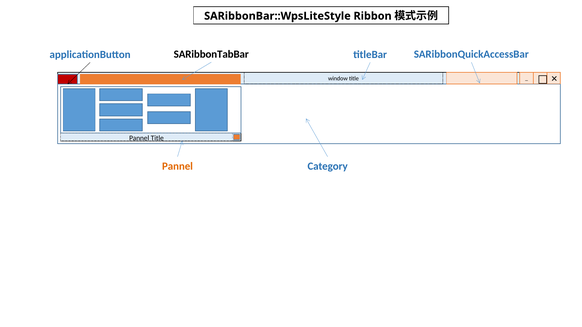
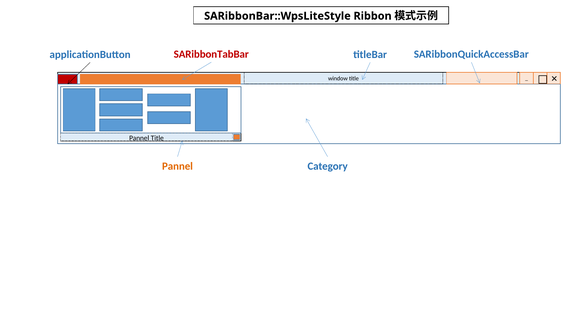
SARibbonTabBar colour: black -> red
